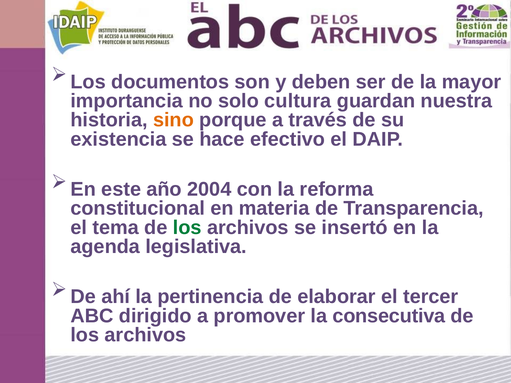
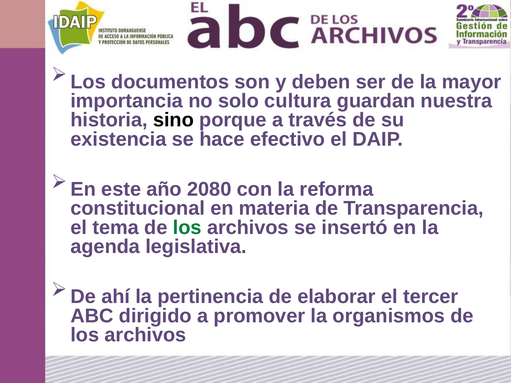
sino colour: orange -> black
2004: 2004 -> 2080
consecutiva: consecutiva -> organismos
